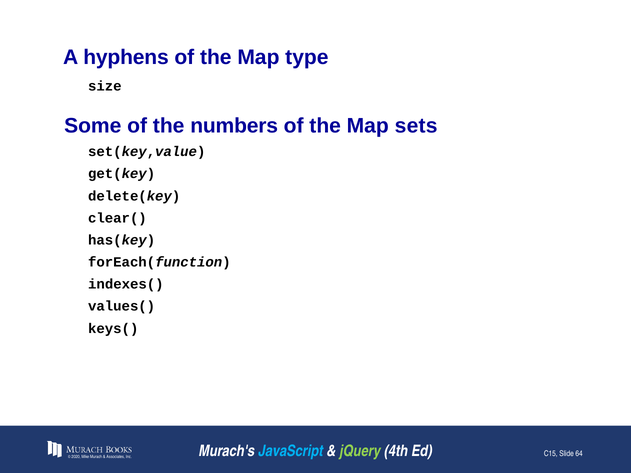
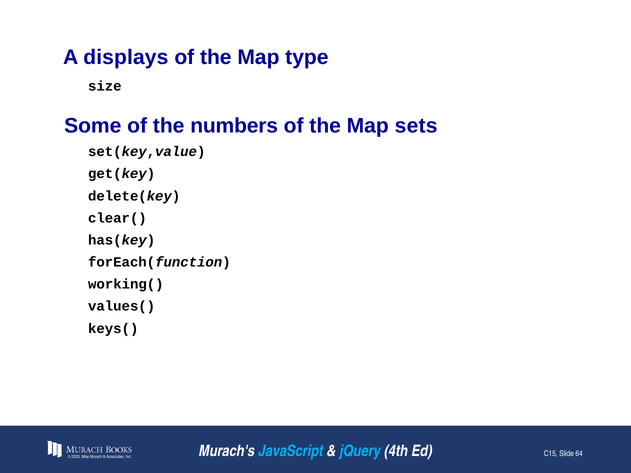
hyphens: hyphens -> displays
indexes(: indexes( -> working(
jQuery colour: light green -> light blue
